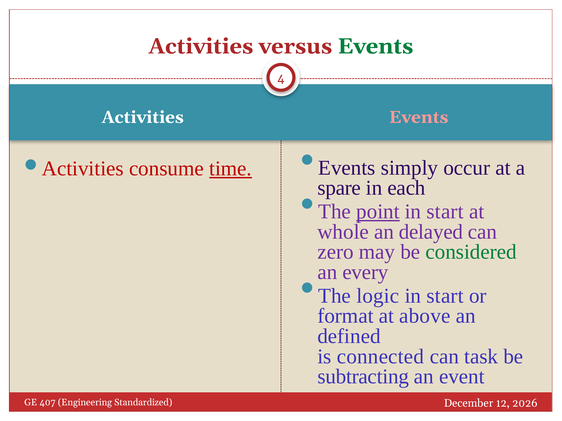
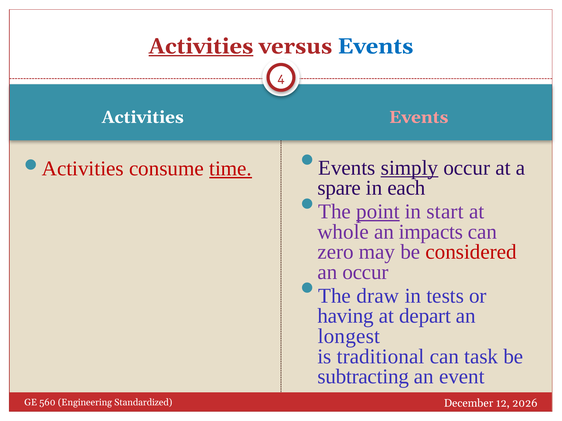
Activities at (201, 46) underline: none -> present
Events at (375, 46) colour: green -> blue
simply underline: none -> present
delayed: delayed -> impacts
considered colour: green -> red
an every: every -> occur
logic: logic -> draw
start at (445, 296): start -> tests
format: format -> having
above: above -> depart
defined: defined -> longest
connected: connected -> traditional
407: 407 -> 560
